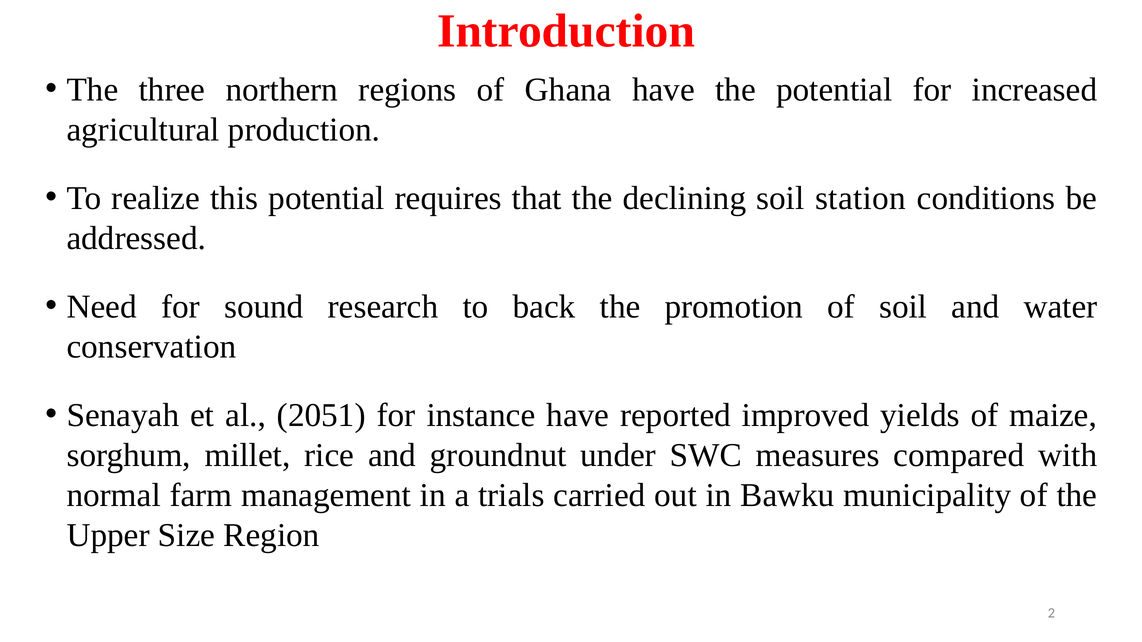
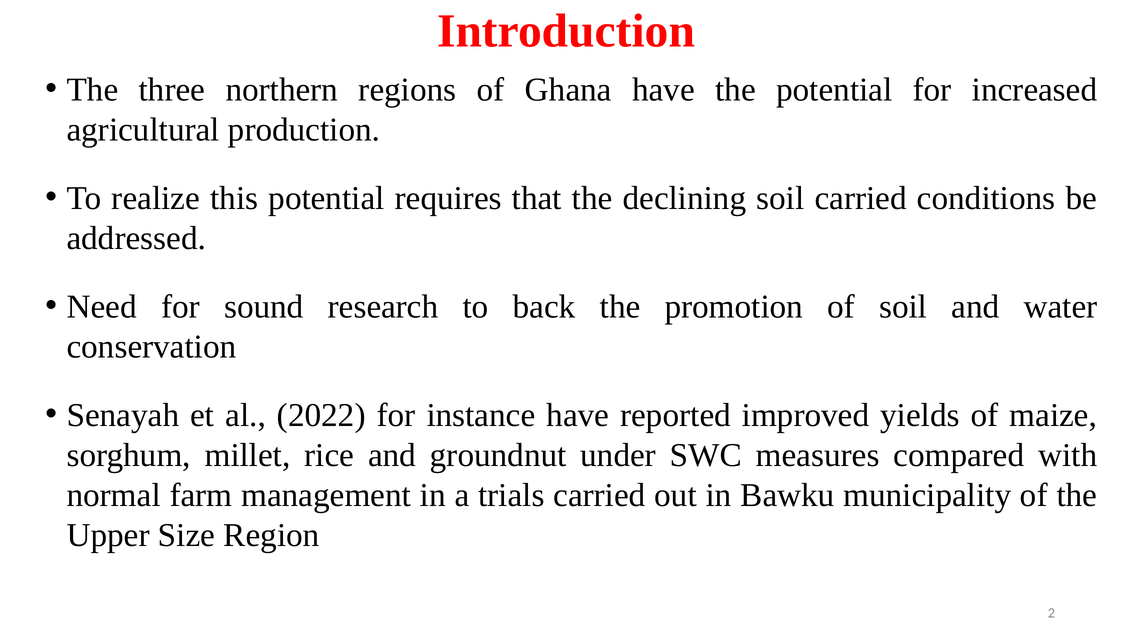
soil station: station -> carried
2051: 2051 -> 2022
